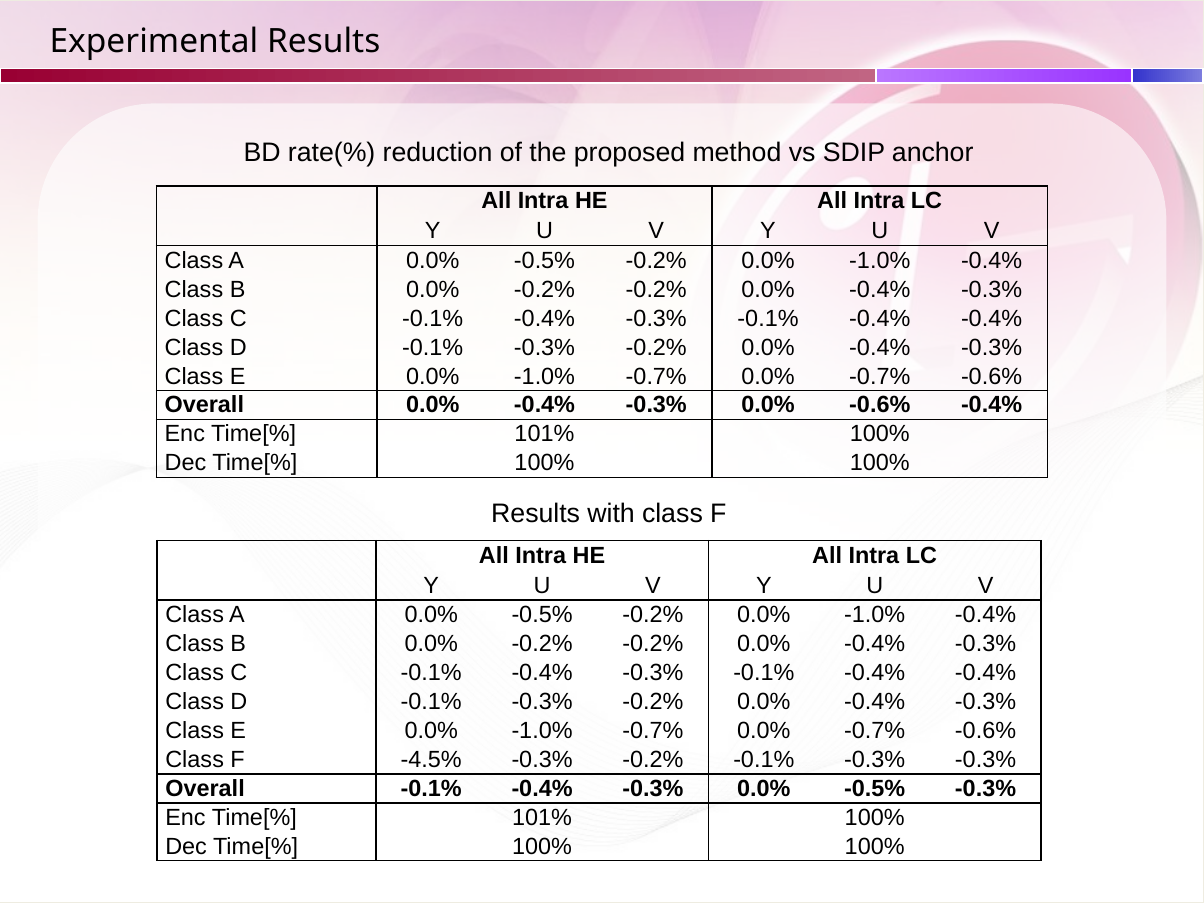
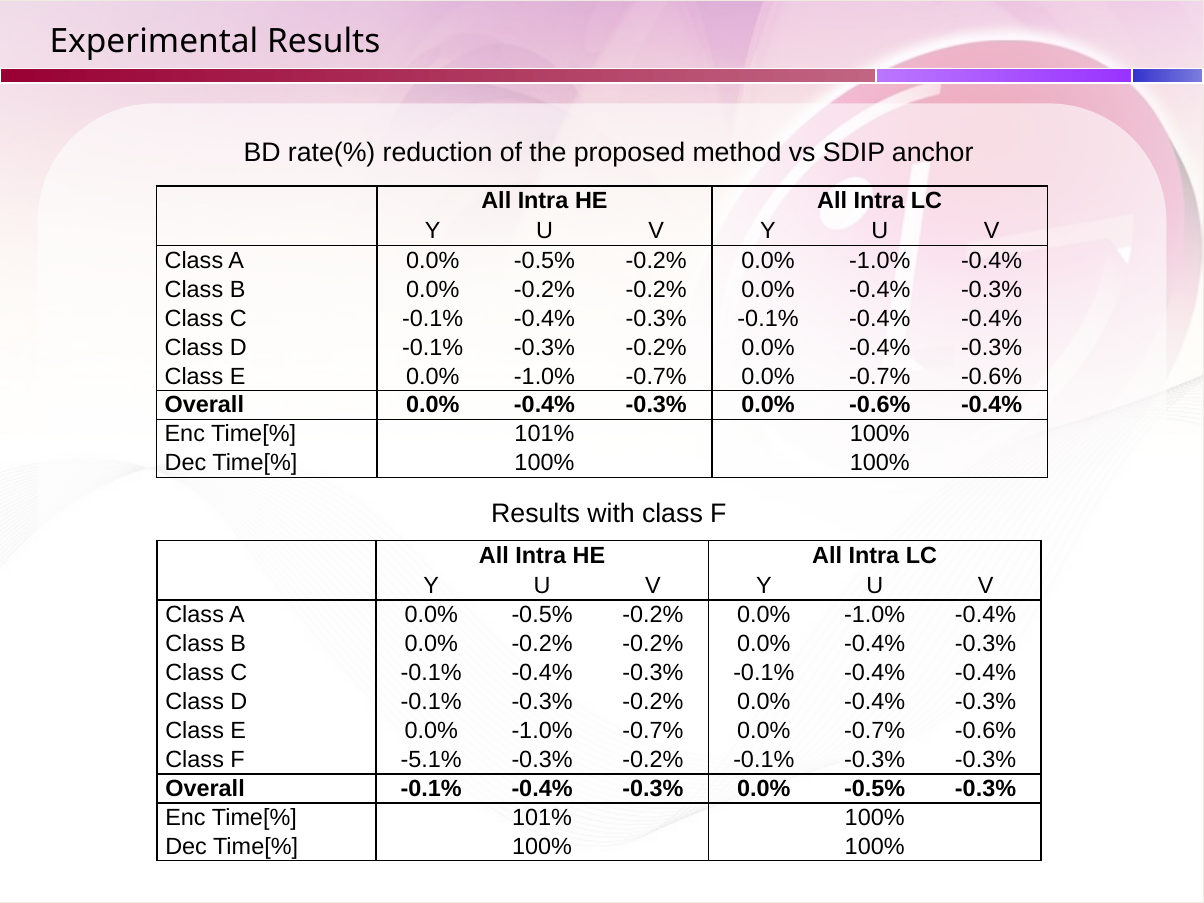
-4.5%: -4.5% -> -5.1%
